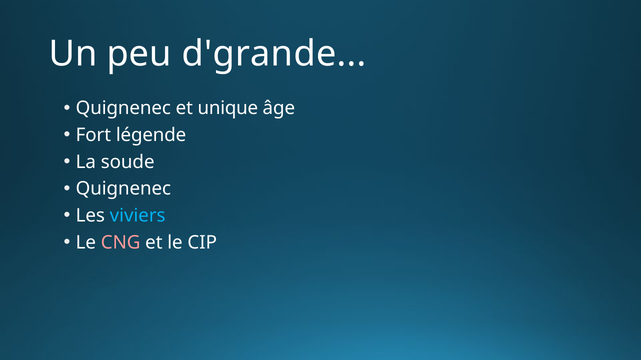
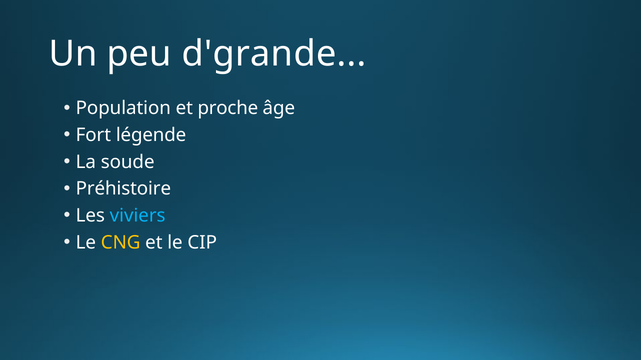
Quignenec at (123, 108): Quignenec -> Population
unique: unique -> proche
Quignenec at (123, 189): Quignenec -> Préhistoire
CNG colour: pink -> yellow
